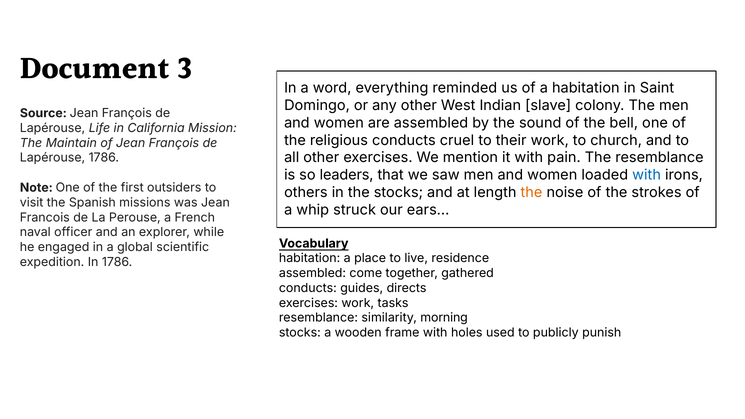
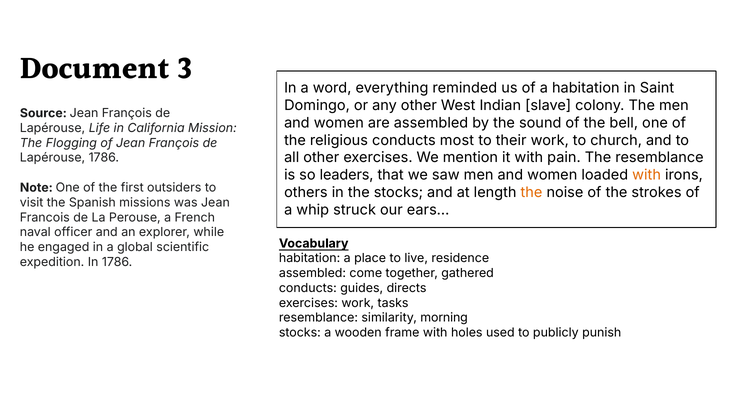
cruel: cruel -> most
Maintain: Maintain -> Flogging
with at (647, 175) colour: blue -> orange
